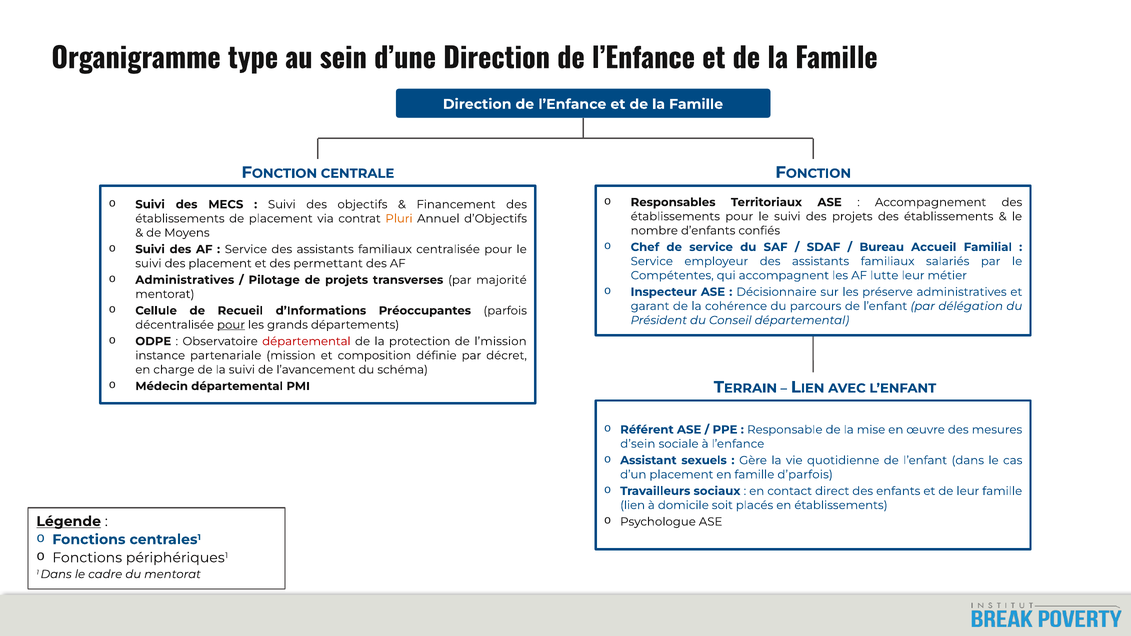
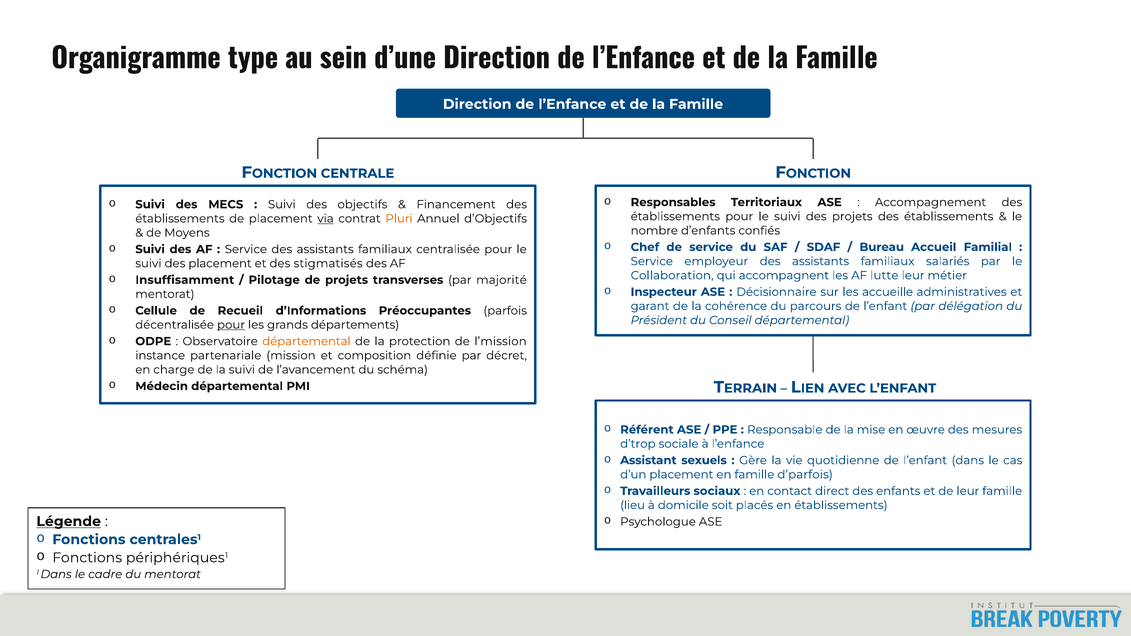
via underline: none -> present
permettant: permettant -> stigmatisés
Compétentes: Compétentes -> Collaboration
Administratives at (185, 280): Administratives -> Insuffisamment
préserve: préserve -> accueille
départemental at (306, 341) colour: red -> orange
d’sein: d’sein -> d’trop
lien at (633, 505): lien -> lieu
